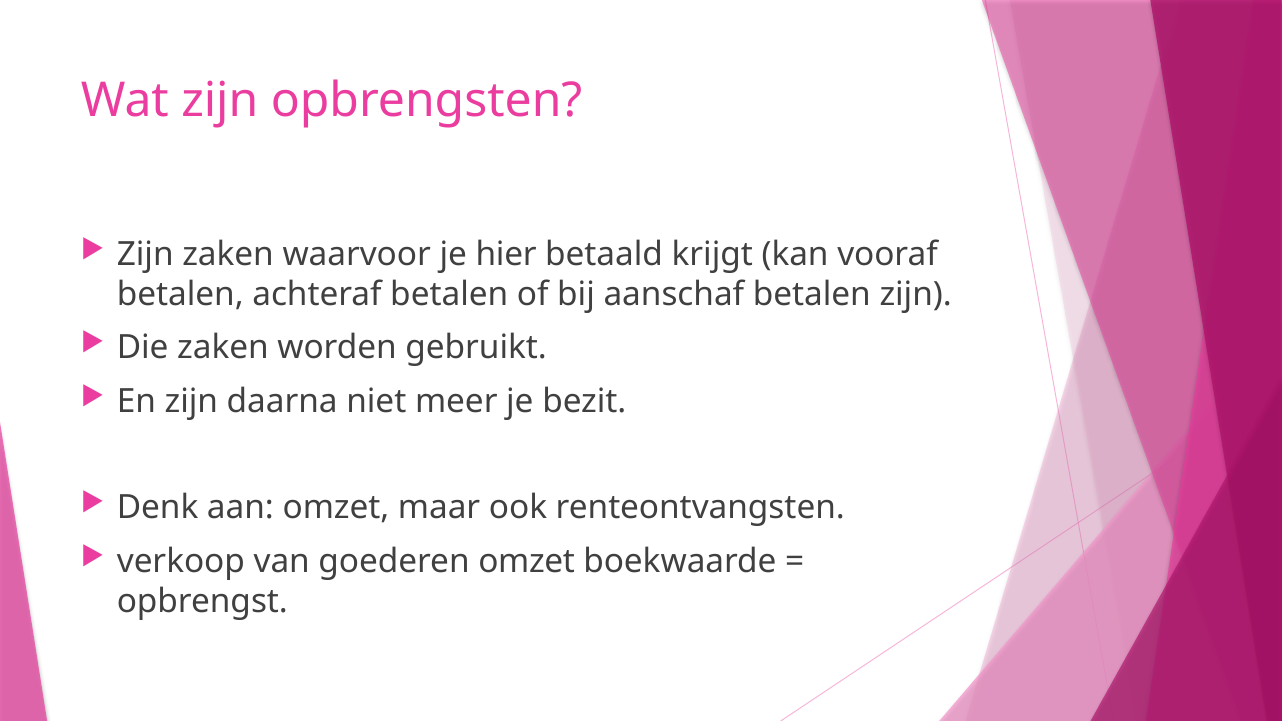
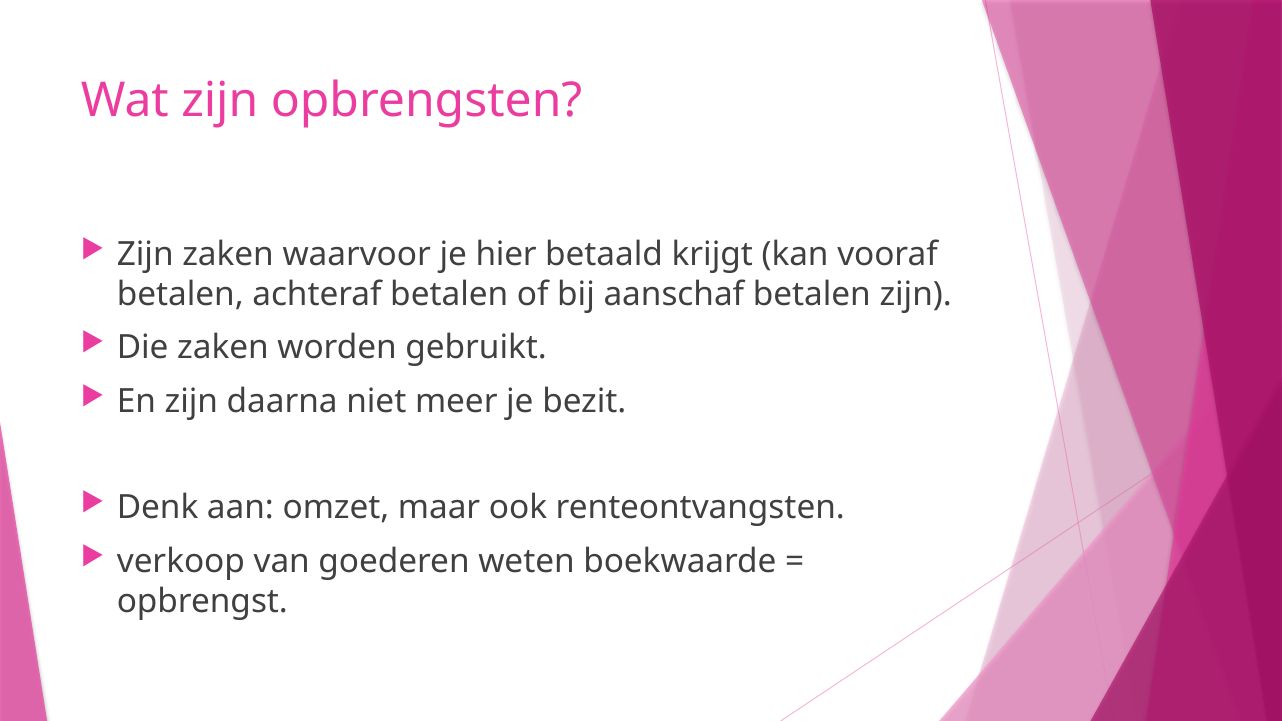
goederen omzet: omzet -> weten
